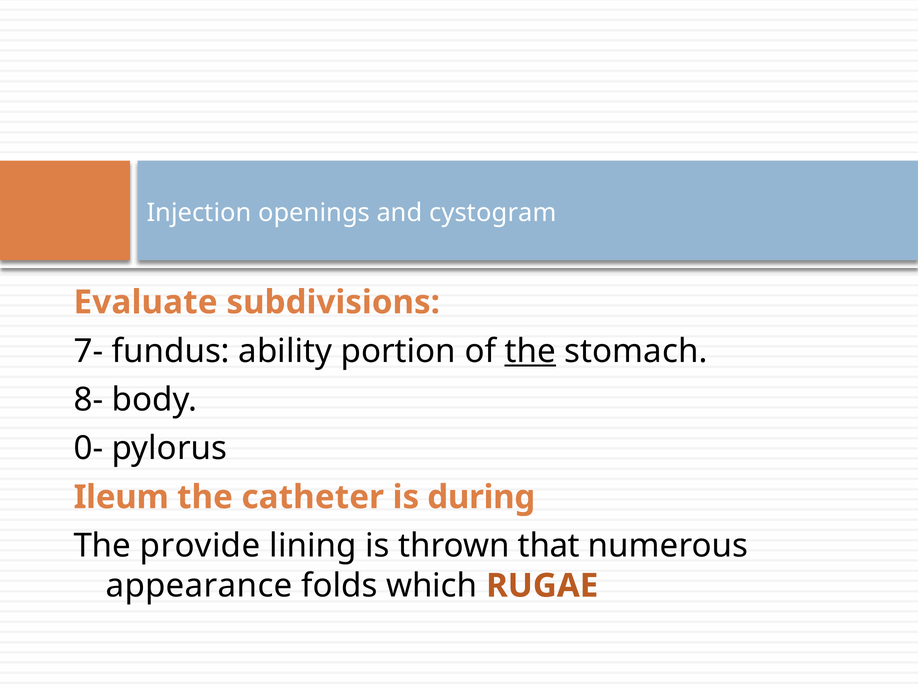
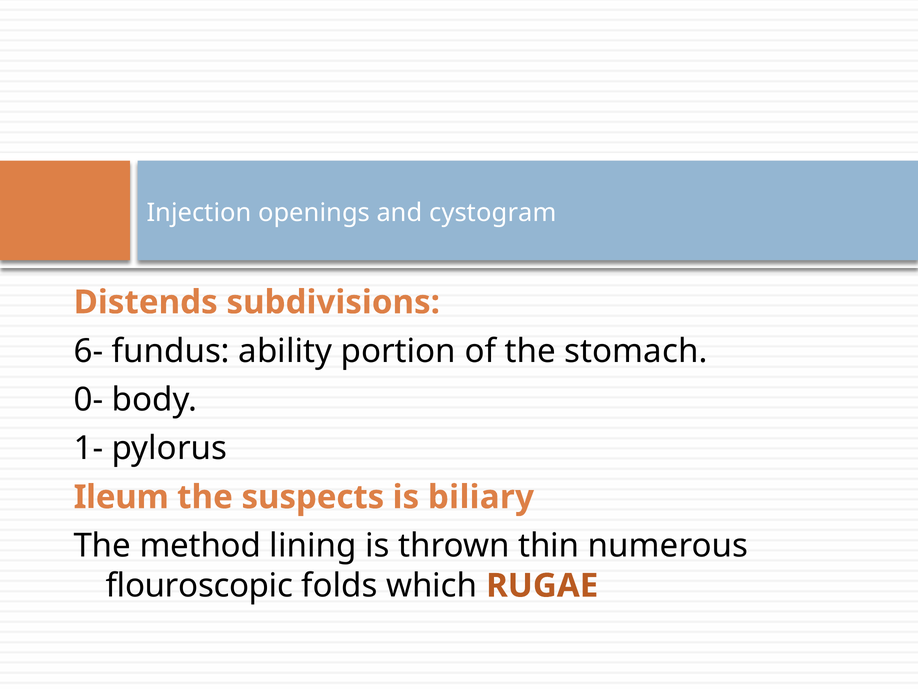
Evaluate: Evaluate -> Distends
7-: 7- -> 6-
the at (530, 351) underline: present -> none
8-: 8- -> 0-
0-: 0- -> 1-
catheter: catheter -> suspects
during: during -> biliary
provide: provide -> method
that: that -> thin
appearance: appearance -> flouroscopic
